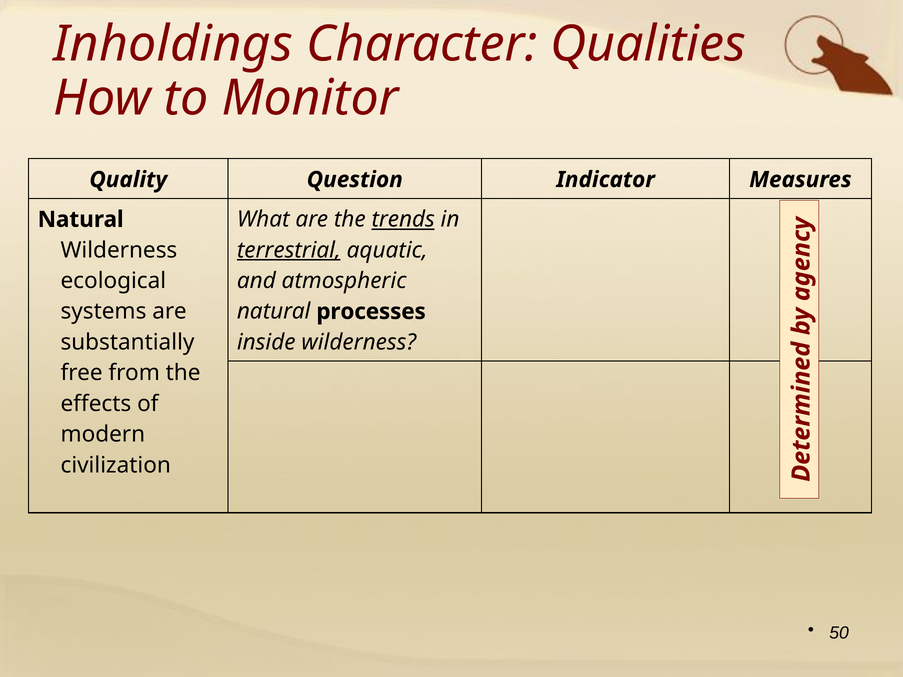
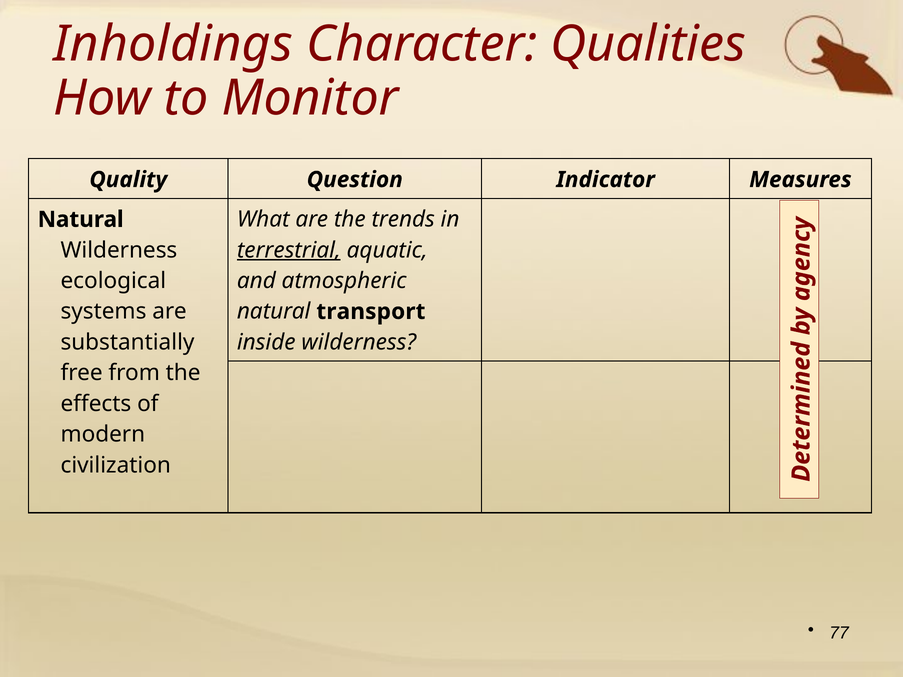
trends underline: present -> none
processes: processes -> transport
50: 50 -> 77
